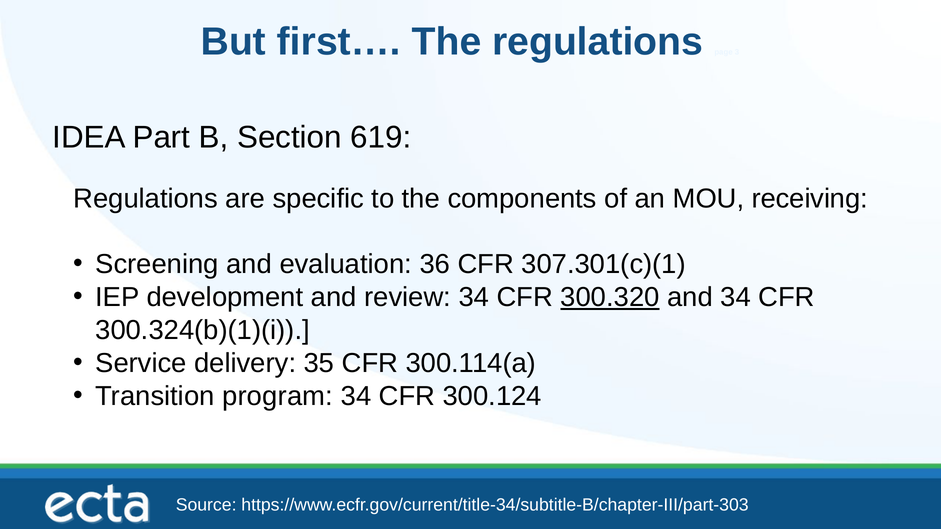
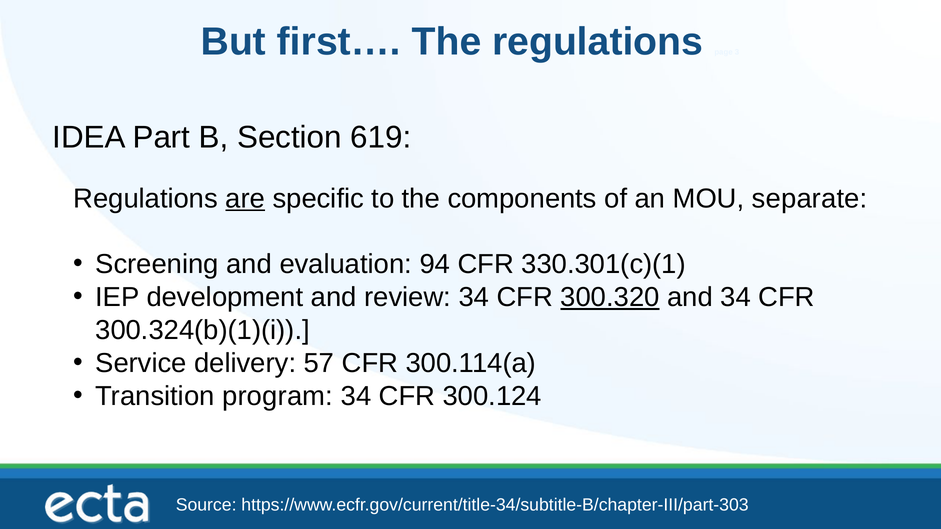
are underline: none -> present
receiving: receiving -> separate
36: 36 -> 94
307.301(c)(1: 307.301(c)(1 -> 330.301(c)(1
35: 35 -> 57
